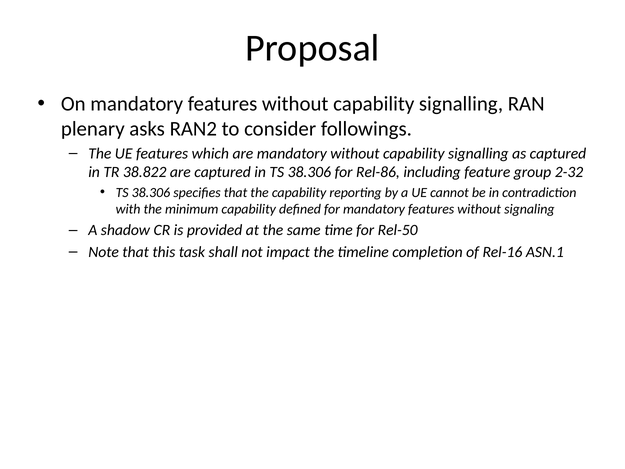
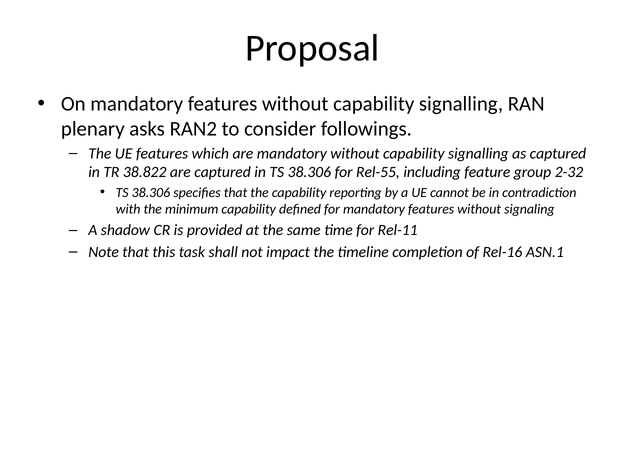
Rel-86: Rel-86 -> Rel-55
Rel-50: Rel-50 -> Rel-11
